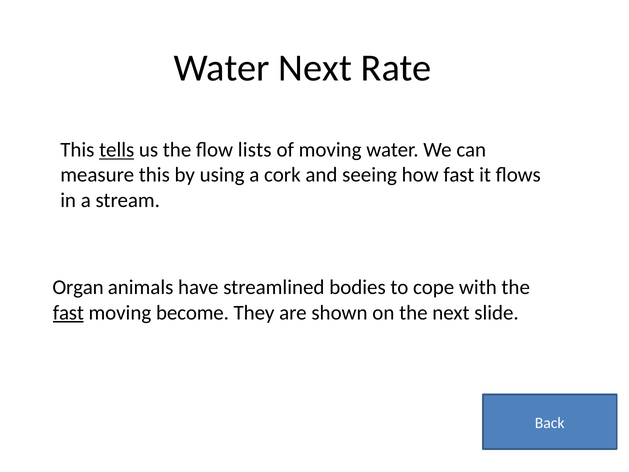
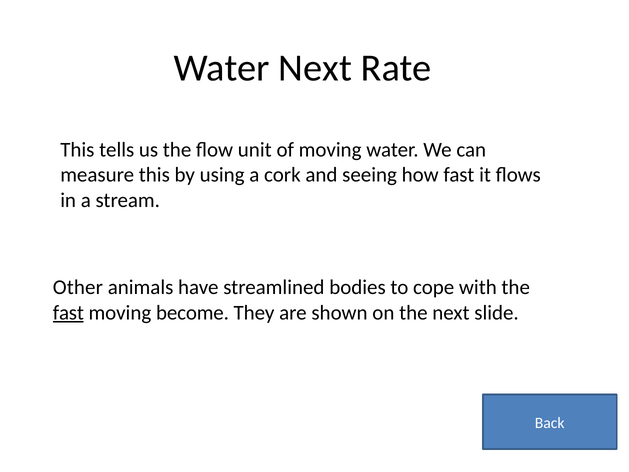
tells underline: present -> none
lists: lists -> unit
Organ: Organ -> Other
